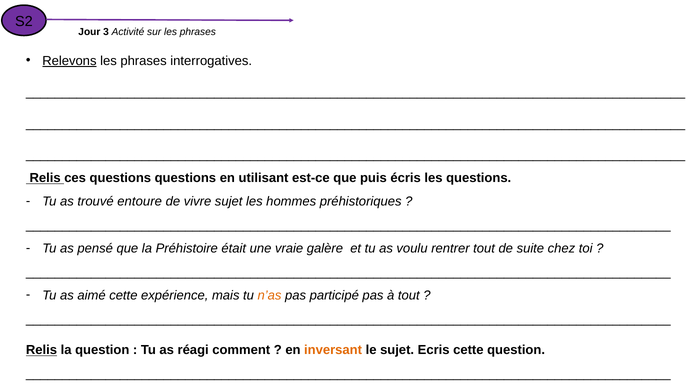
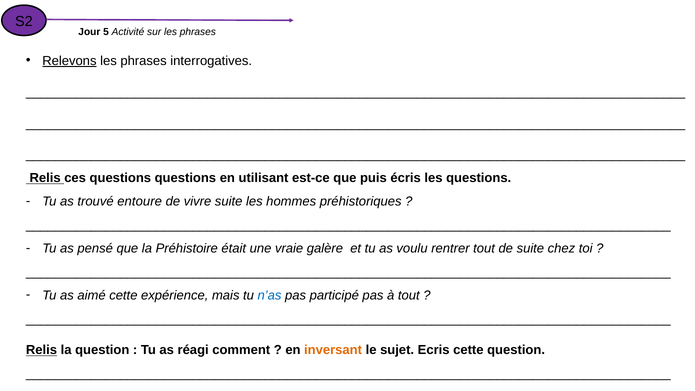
3: 3 -> 5
vivre sujet: sujet -> suite
n’as colour: orange -> blue
